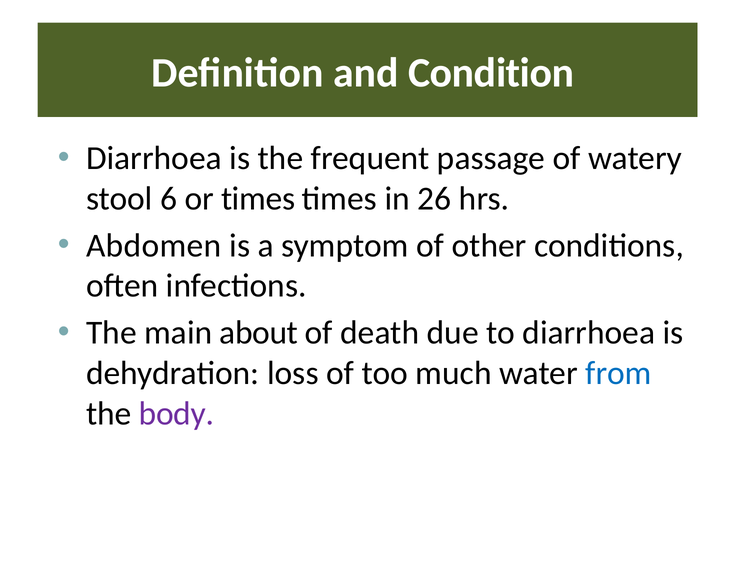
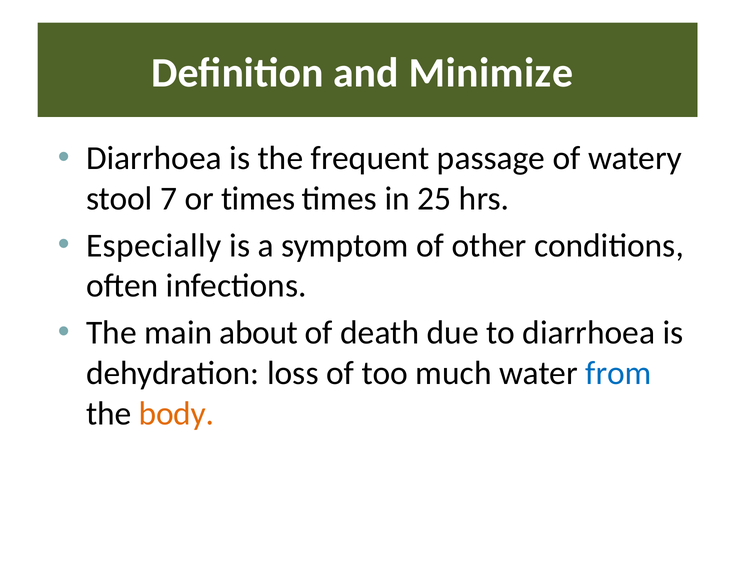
Condition: Condition -> Minimize
6: 6 -> 7
26: 26 -> 25
Abdomen: Abdomen -> Especially
body colour: purple -> orange
